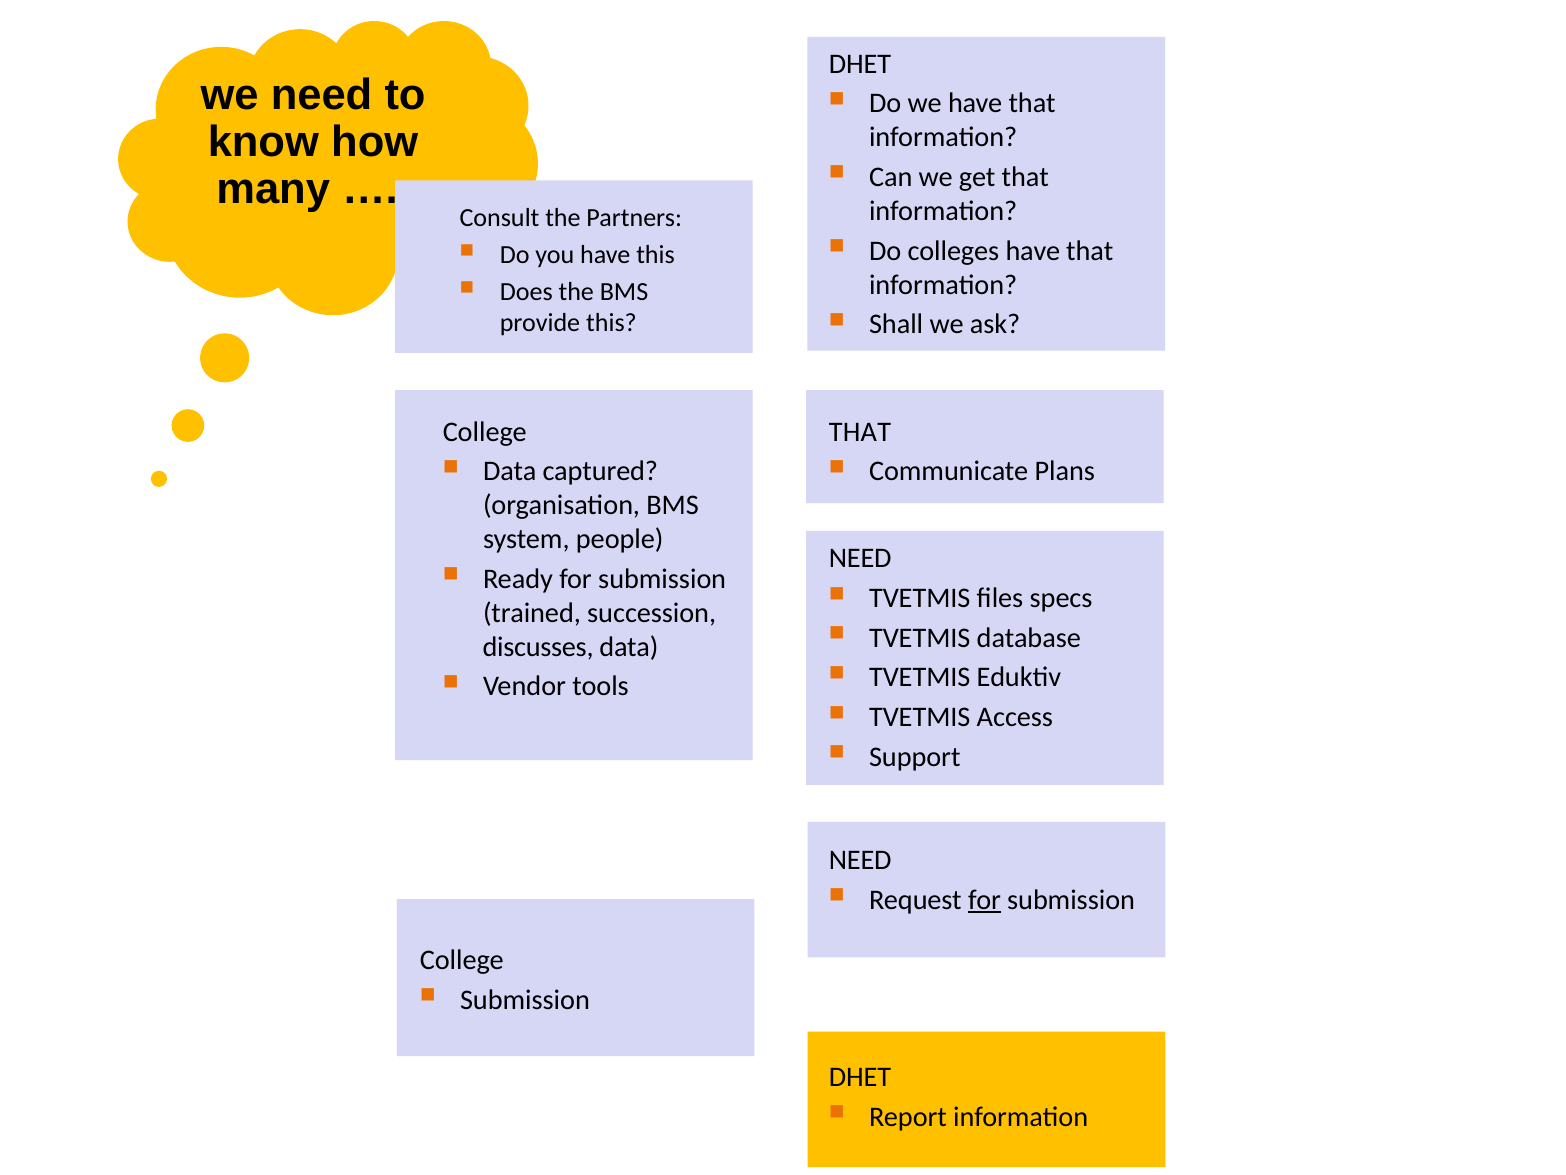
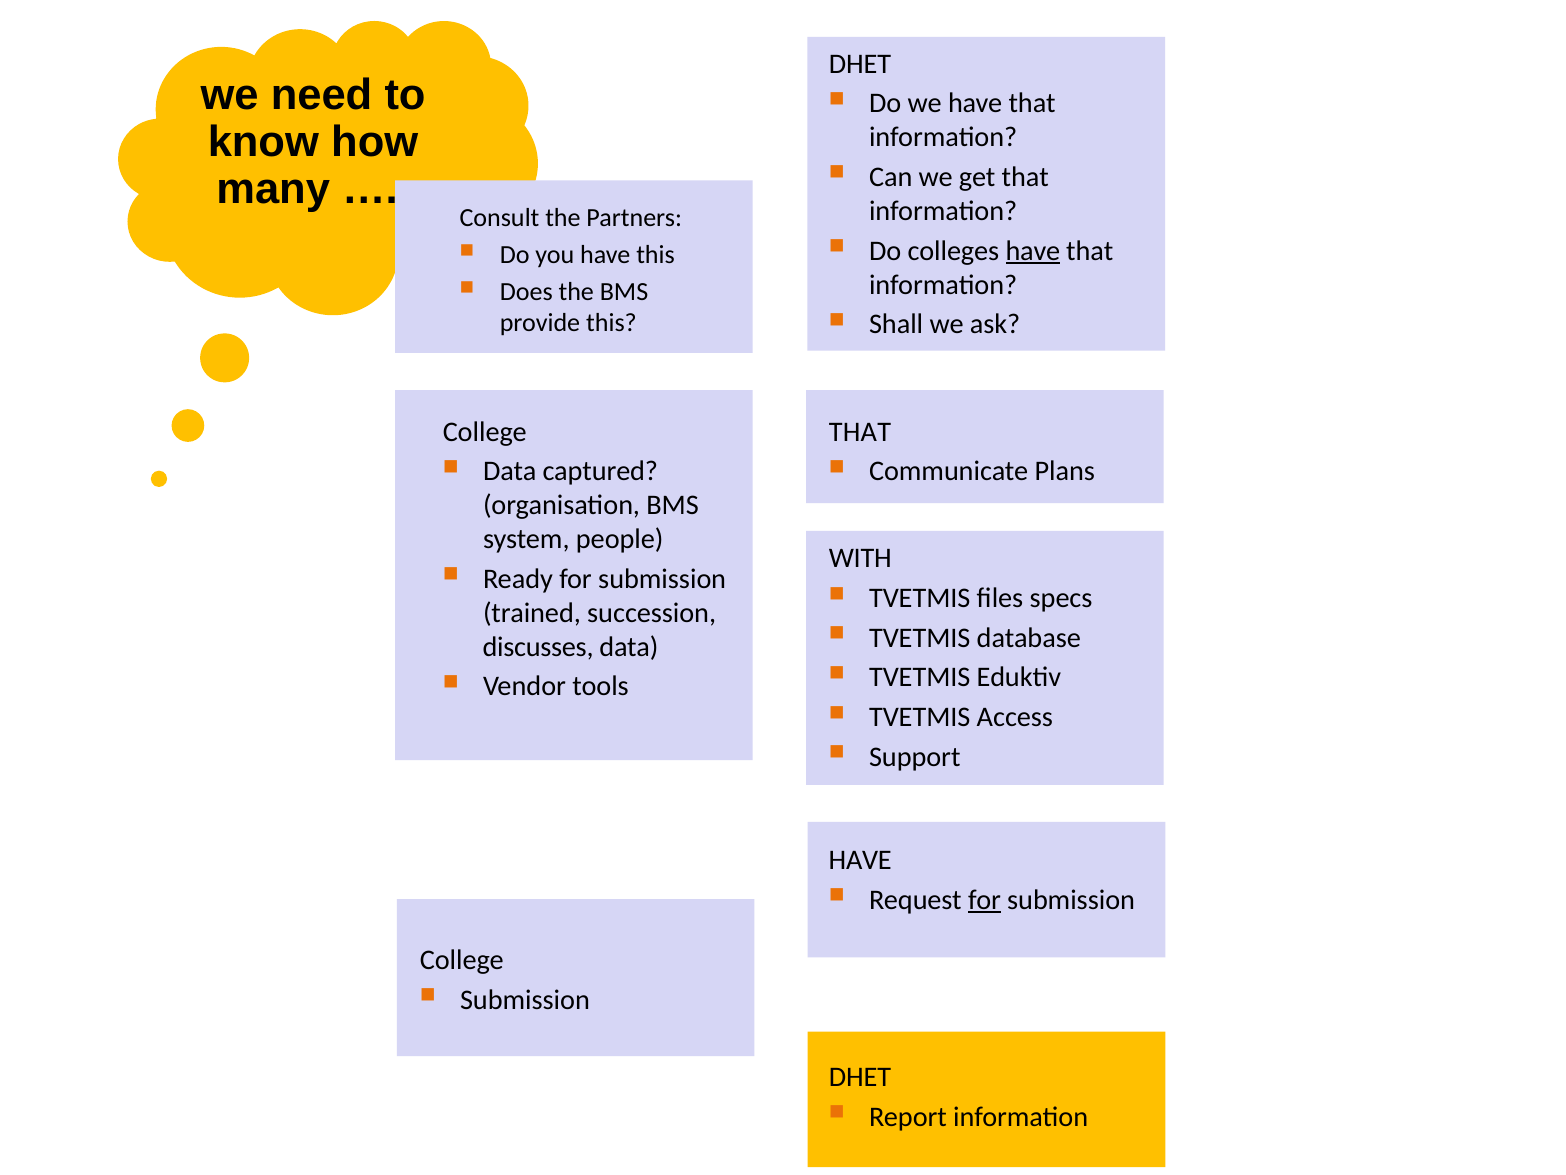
have at (1033, 251) underline: none -> present
NEED at (860, 558): NEED -> WITH
NEED at (860, 860): NEED -> HAVE
